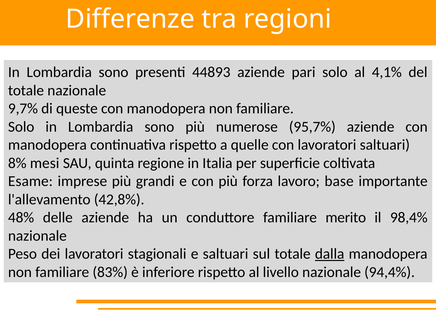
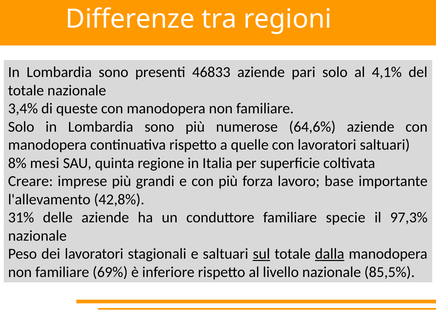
44893: 44893 -> 46833
9,7%: 9,7% -> 3,4%
95,7%: 95,7% -> 64,6%
Esame: Esame -> Creare
48%: 48% -> 31%
merito: merito -> specie
98,4%: 98,4% -> 97,3%
sul underline: none -> present
83%: 83% -> 69%
94,4%: 94,4% -> 85,5%
